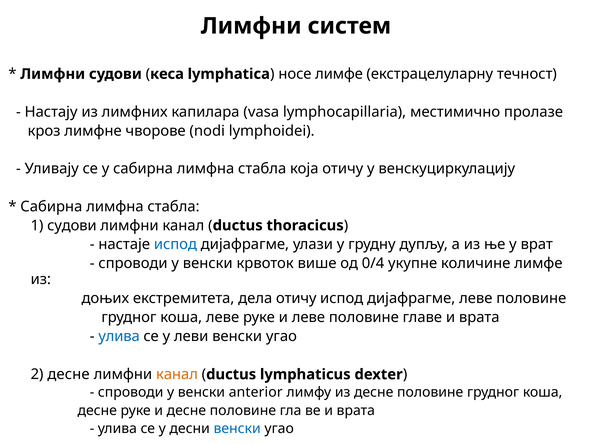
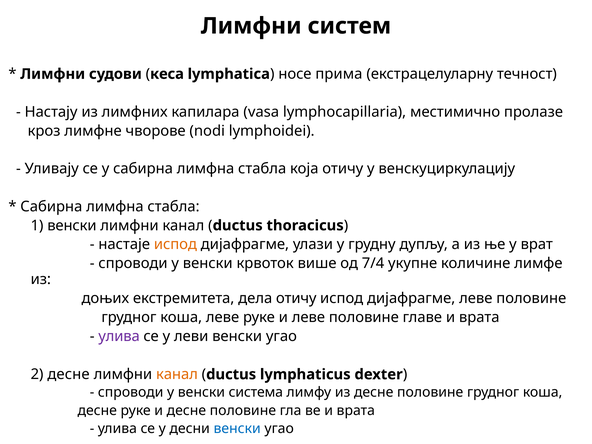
носе лимфе: лимфе -> прима
1 судови: судови -> венски
испод at (175, 244) colour: blue -> orange
0/4: 0/4 -> 7/4
улива at (119, 336) colour: blue -> purple
anterior: anterior -> система
